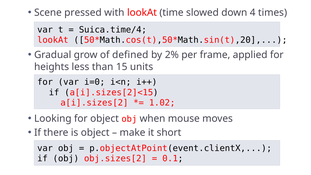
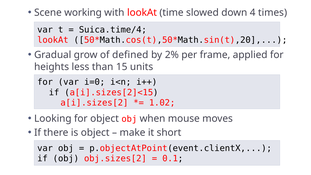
pressed: pressed -> working
